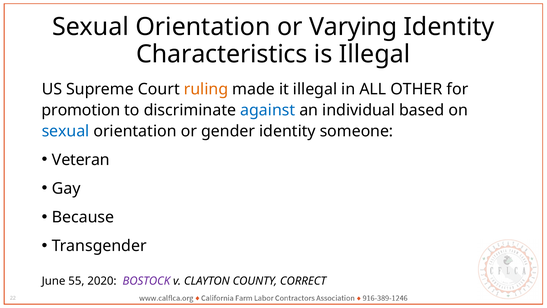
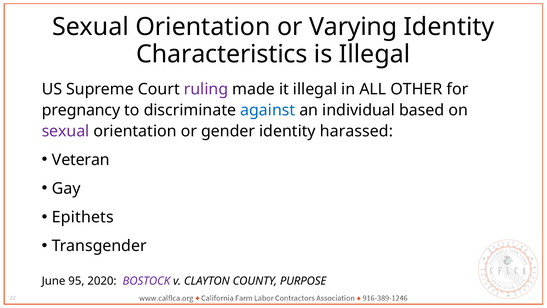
ruling colour: orange -> purple
promotion: promotion -> pregnancy
sexual at (66, 131) colour: blue -> purple
someone: someone -> harassed
Because: Because -> Epithets
55: 55 -> 95
CORRECT: CORRECT -> PURPOSE
